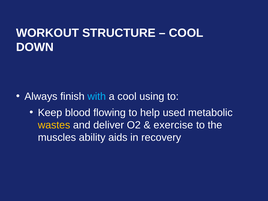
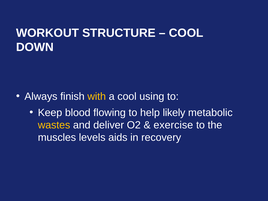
with colour: light blue -> yellow
used: used -> likely
ability: ability -> levels
